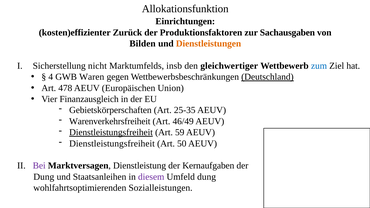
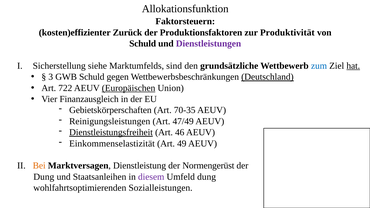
Einrichtungen: Einrichtungen -> Faktorsteuern
Sachausgaben: Sachausgaben -> Produktivität
Bilden at (143, 44): Bilden -> Schuld
Dienstleistungen colour: orange -> purple
nicht: nicht -> siehe
insb: insb -> sind
gleichwertiger: gleichwertiger -> grundsätzliche
hat underline: none -> present
4: 4 -> 3
GWB Waren: Waren -> Schuld
478: 478 -> 722
Europäischen underline: none -> present
25-35: 25-35 -> 70-35
Warenverkehrsfreiheit: Warenverkehrsfreiheit -> Reinigungsleistungen
46/49: 46/49 -> 47/49
59: 59 -> 46
Dienstleistungsfreiheit at (112, 144): Dienstleistungsfreiheit -> Einkommenselastizität
50: 50 -> 49
Bei colour: purple -> orange
Kernaufgaben: Kernaufgaben -> Normengerüst
